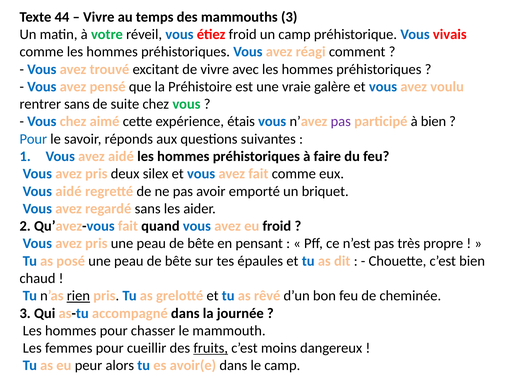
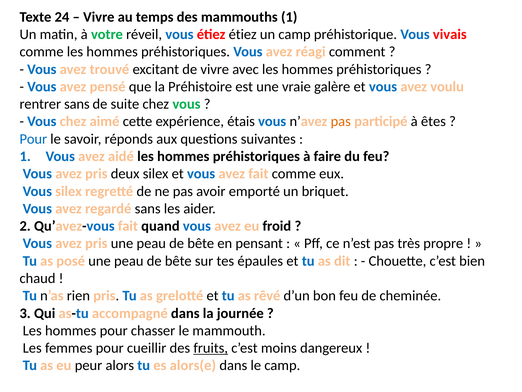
44: 44 -> 24
mammouths 3: 3 -> 1
étiez froid: froid -> étiez
pas at (341, 121) colour: purple -> orange
à bien: bien -> êtes
Vous aidé: aidé -> silex
rien underline: present -> none
avoir(e: avoir(e -> alors(e
